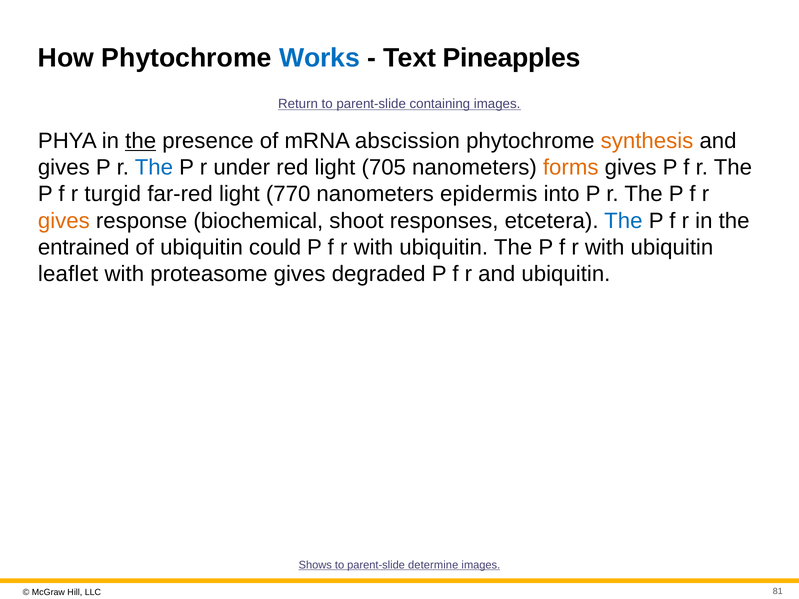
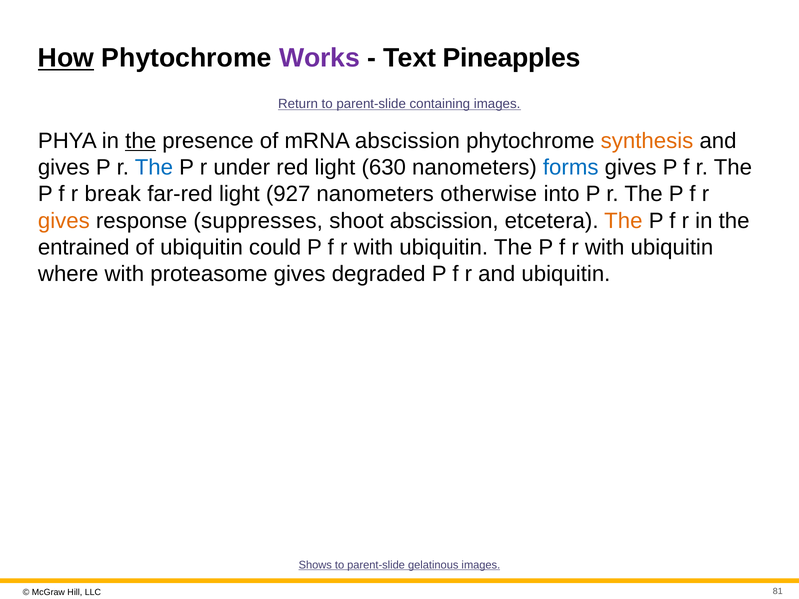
How underline: none -> present
Works colour: blue -> purple
705: 705 -> 630
forms colour: orange -> blue
turgid: turgid -> break
770: 770 -> 927
epidermis: epidermis -> otherwise
biochemical: biochemical -> suppresses
shoot responses: responses -> abscission
The at (623, 221) colour: blue -> orange
leaflet: leaflet -> where
determine: determine -> gelatinous
